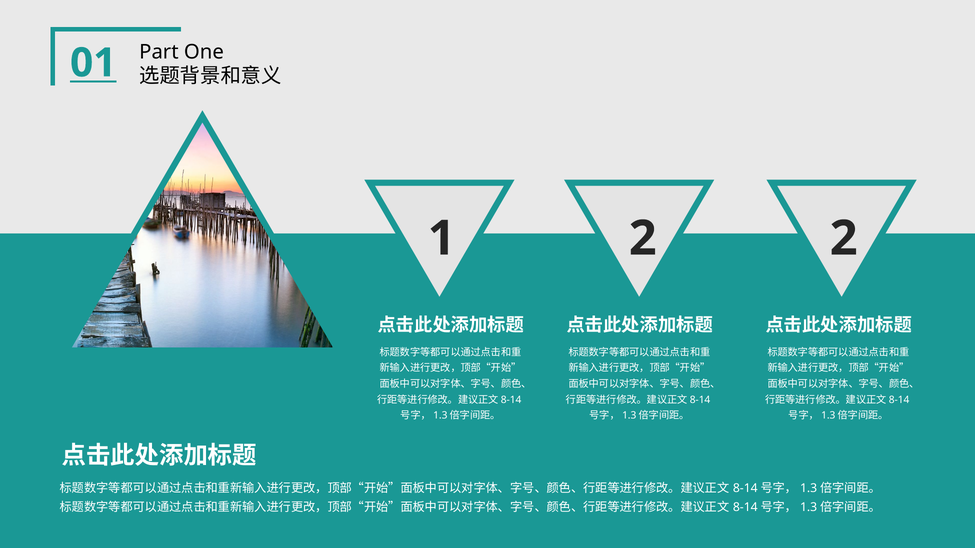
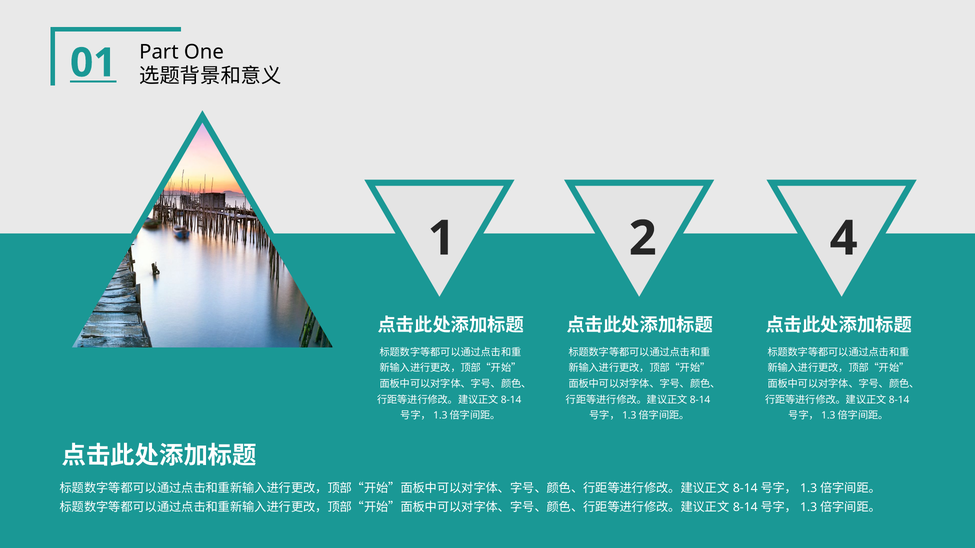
2 2: 2 -> 4
